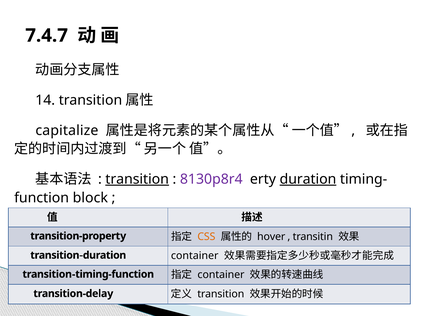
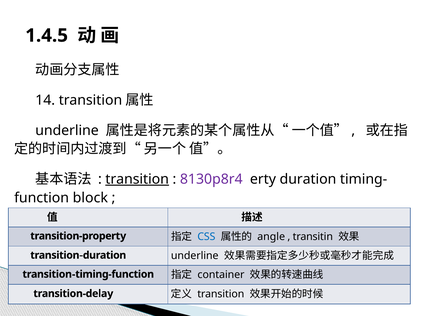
7.4.7: 7.4.7 -> 1.4.5
capitalize at (67, 131): capitalize -> underline
duration underline: present -> none
CSS colour: orange -> blue
hover: hover -> angle
transition-duration container: container -> underline
